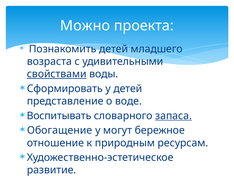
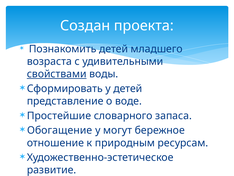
Можно: Можно -> Создан
Воспитывать: Воспитывать -> Простейшие
запаса underline: present -> none
